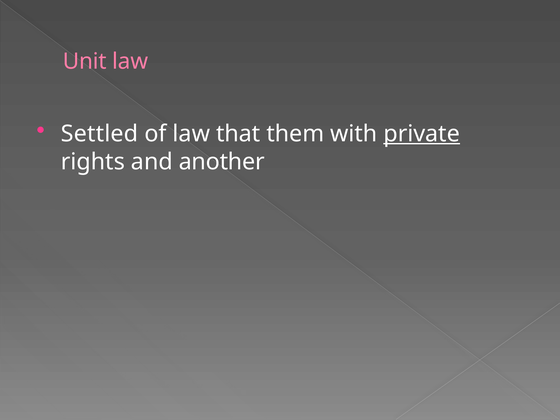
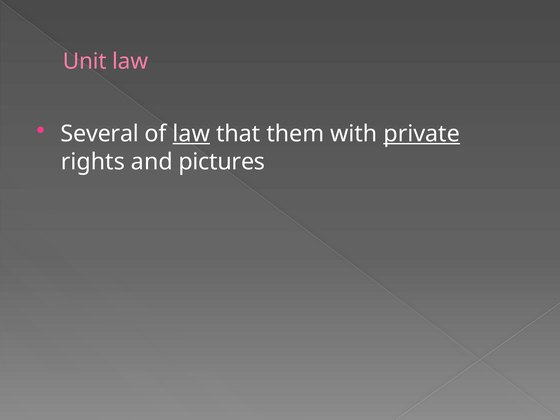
Settled: Settled -> Several
law at (191, 134) underline: none -> present
another: another -> pictures
